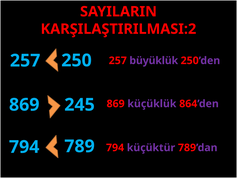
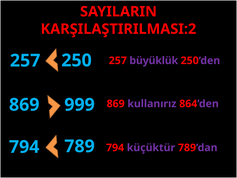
245: 245 -> 999
küçüklük: küçüklük -> kullanırız
